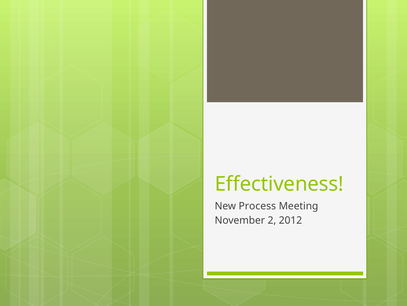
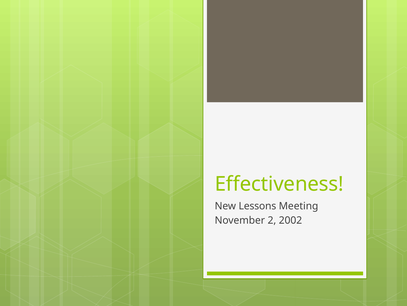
Process: Process -> Lessons
2012: 2012 -> 2002
